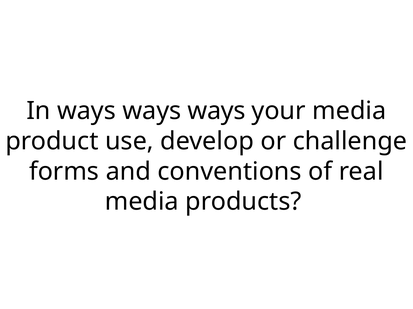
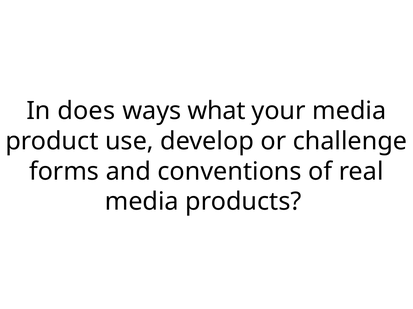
In ways: ways -> does
ways at (217, 111): ways -> what
